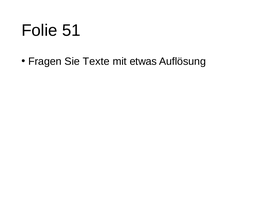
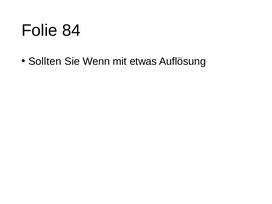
51: 51 -> 84
Fragen: Fragen -> Sollten
Texte: Texte -> Wenn
